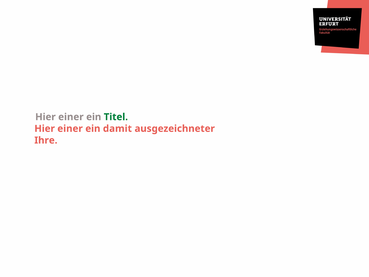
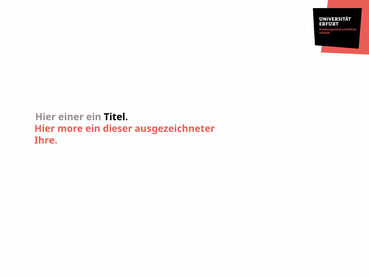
Titel colour: green -> black
einer at (70, 129): einer -> more
damit: damit -> dieser
